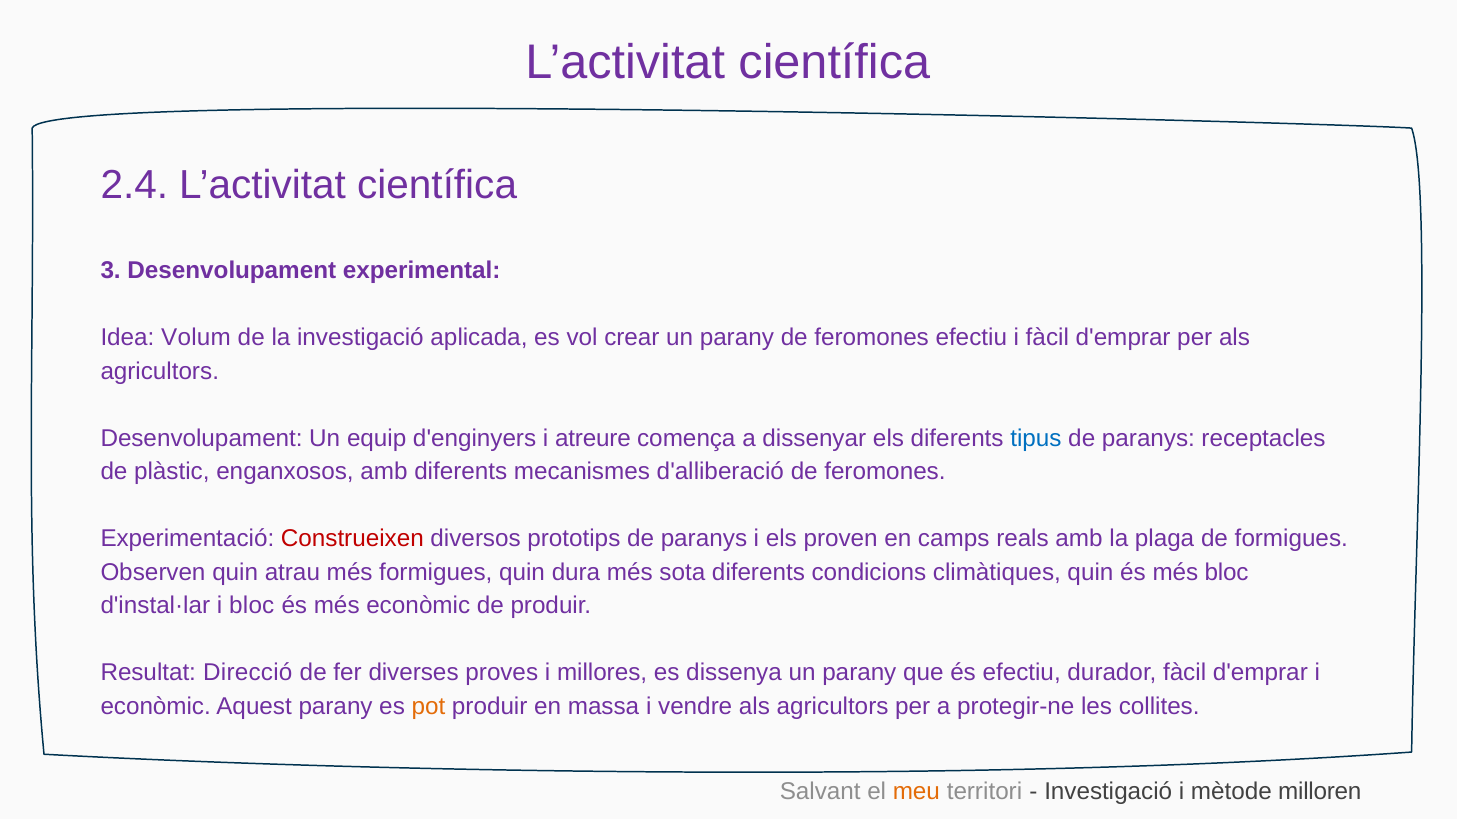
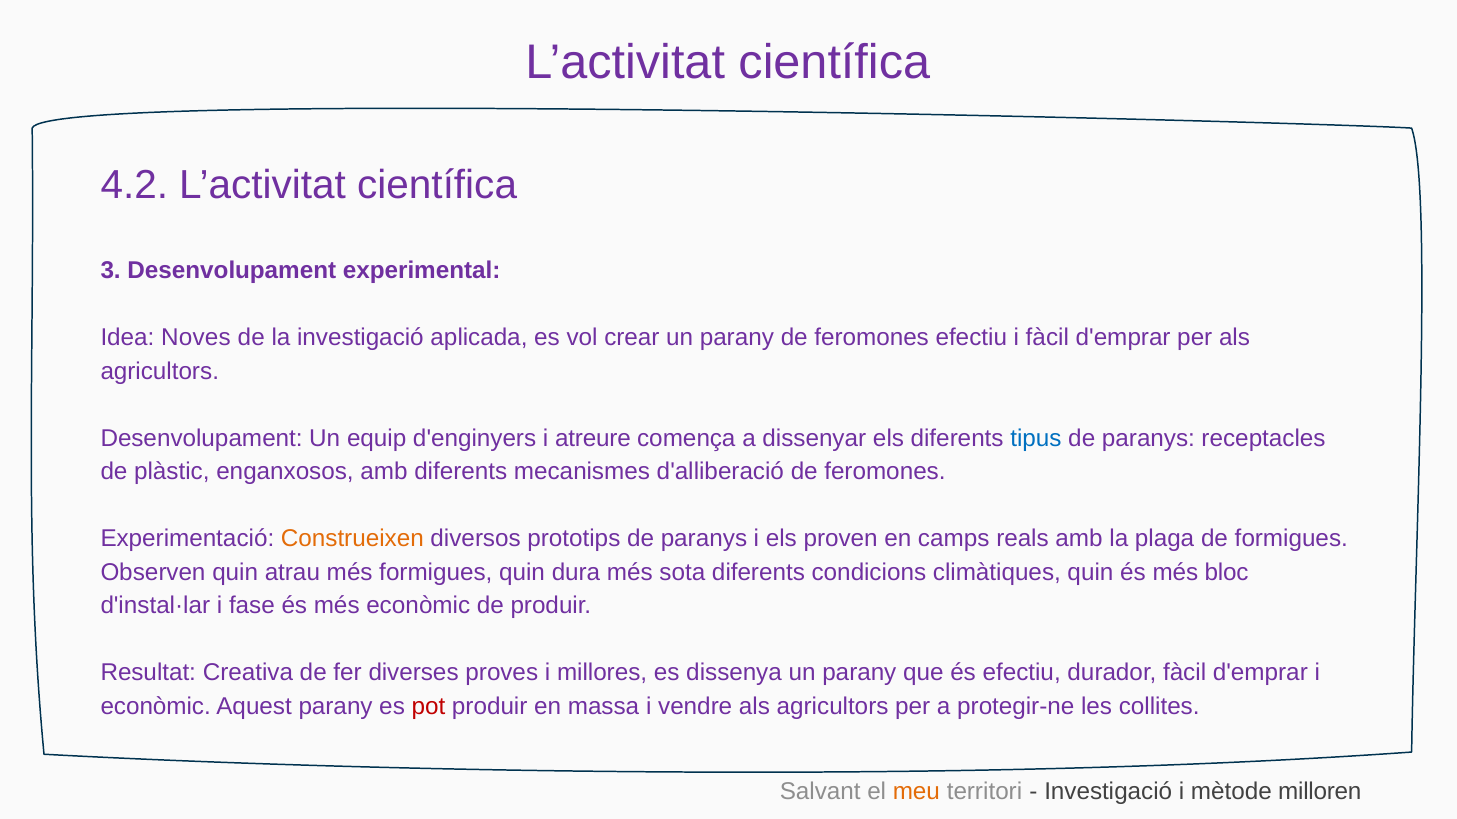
2.4: 2.4 -> 4.2
Volum: Volum -> Noves
Construeixen colour: red -> orange
i bloc: bloc -> fase
Direcció: Direcció -> Creativa
pot colour: orange -> red
